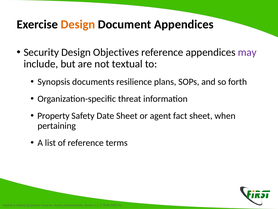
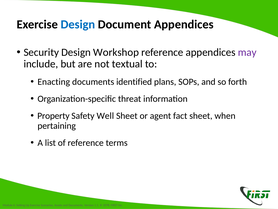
Design at (78, 24) colour: orange -> blue
Objectives: Objectives -> Workshop
Synopsis: Synopsis -> Enacting
resilience: resilience -> identified
Date: Date -> Well
